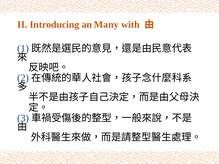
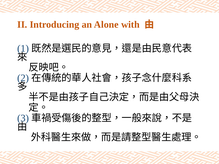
Many: Many -> Alone
